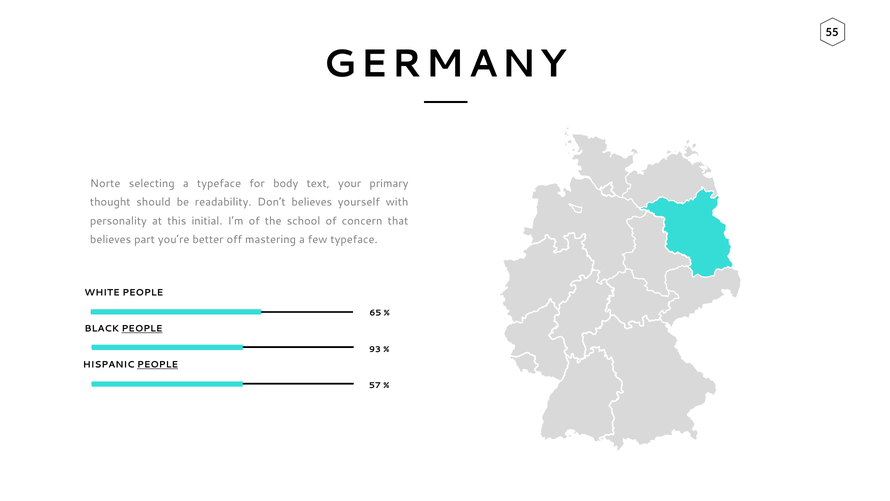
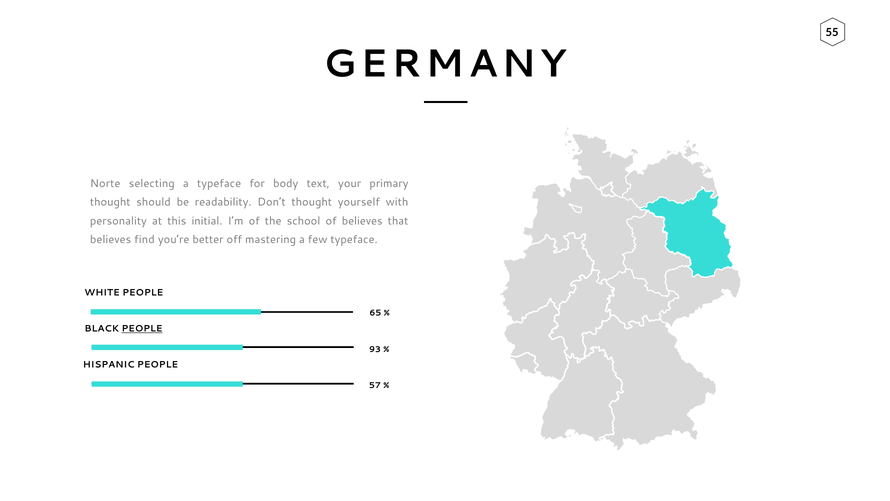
Don’t believes: believes -> thought
of concern: concern -> believes
part: part -> find
PEOPLE at (158, 365) underline: present -> none
